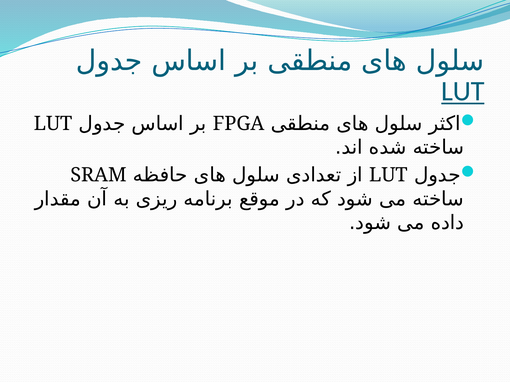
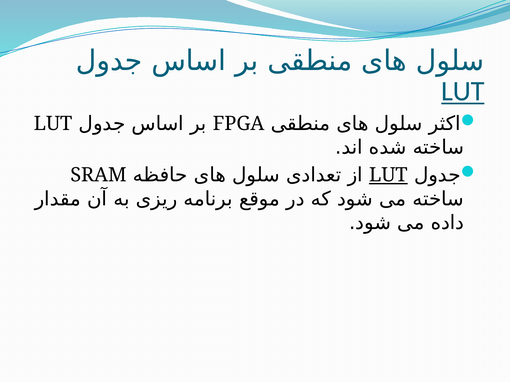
LUT at (388, 175) underline: none -> present
